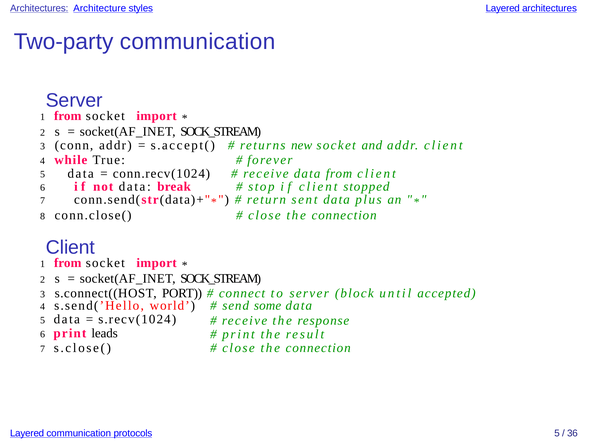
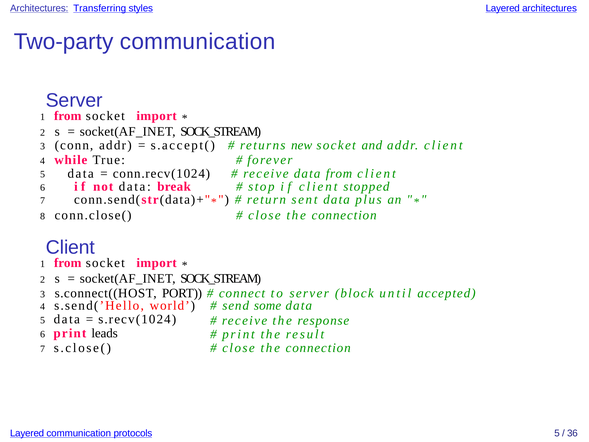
Architecture: Architecture -> Transferring
